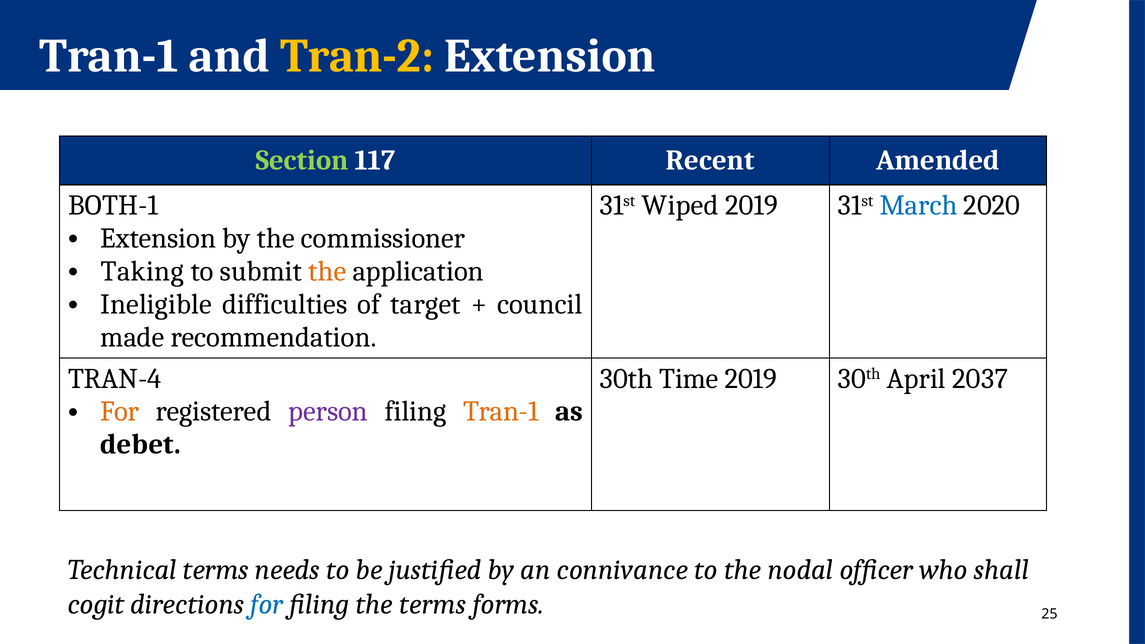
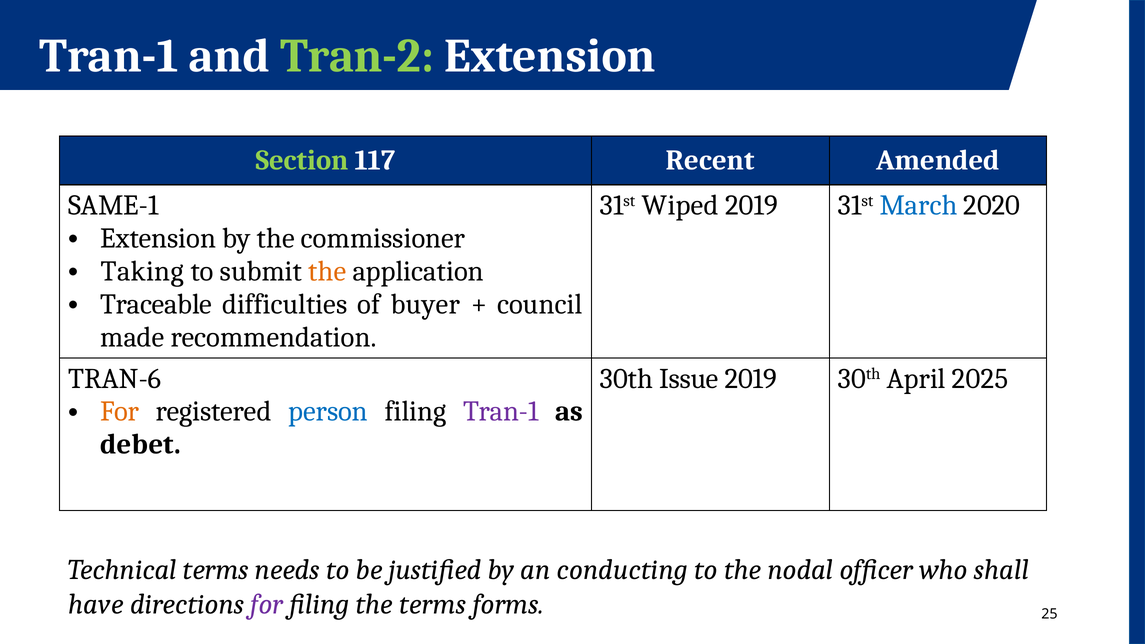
Tran-2 colour: yellow -> light green
BOTH-1: BOTH-1 -> SAME-1
Ineligible: Ineligible -> Traceable
target: target -> buyer
TRAN-4: TRAN-4 -> TRAN-6
Time: Time -> Issue
2037: 2037 -> 2025
person colour: purple -> blue
Tran-1 at (501, 412) colour: orange -> purple
connivance: connivance -> conducting
cogit: cogit -> have
for at (267, 604) colour: blue -> purple
